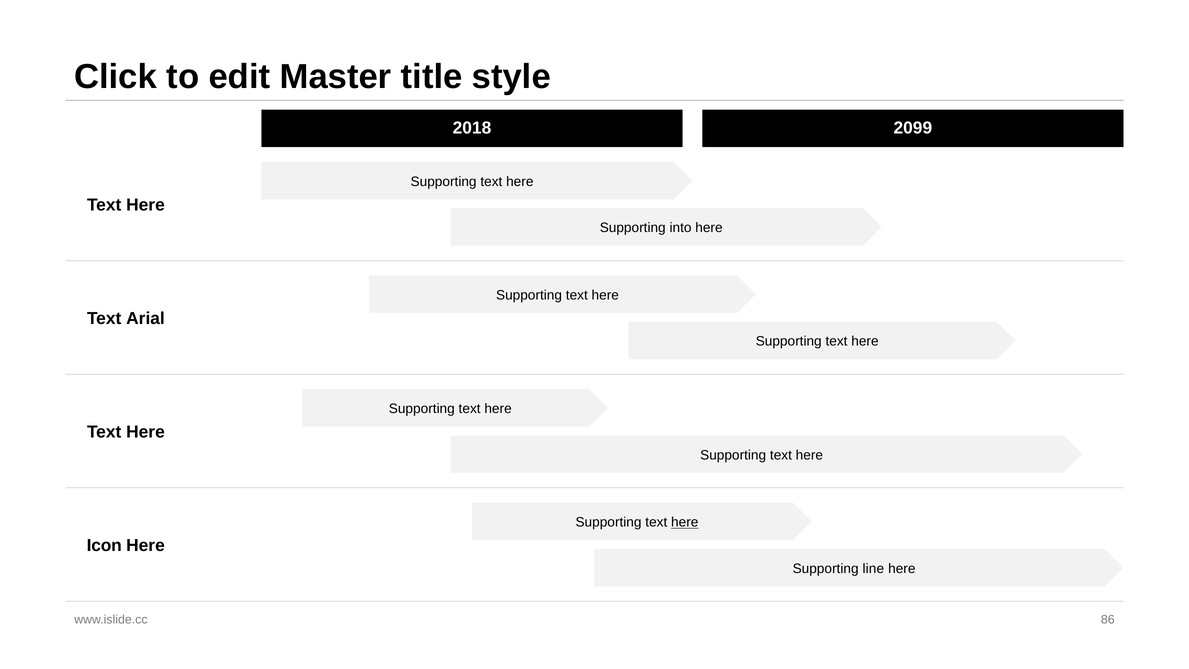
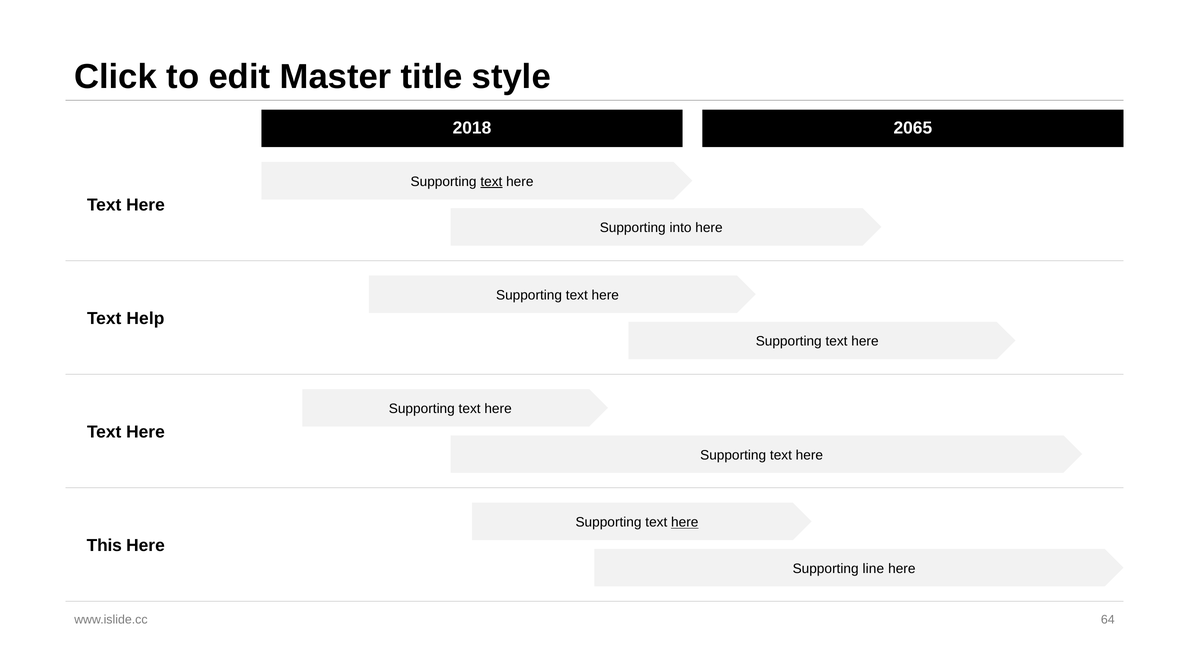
2099: 2099 -> 2065
text at (491, 182) underline: none -> present
Arial: Arial -> Help
Icon: Icon -> This
86: 86 -> 64
